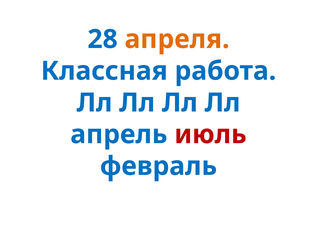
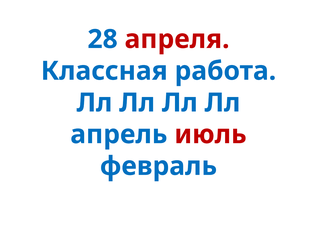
апреля colour: orange -> red
